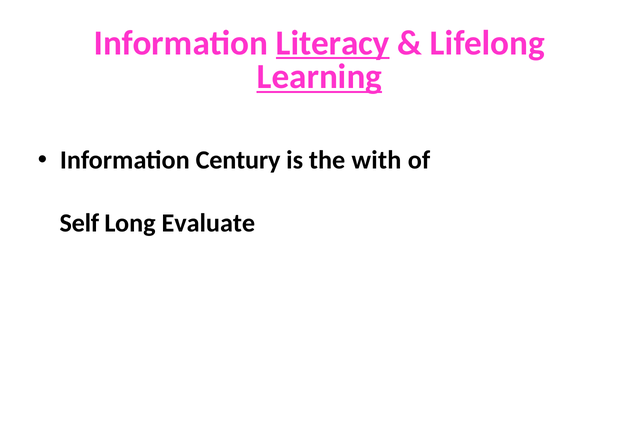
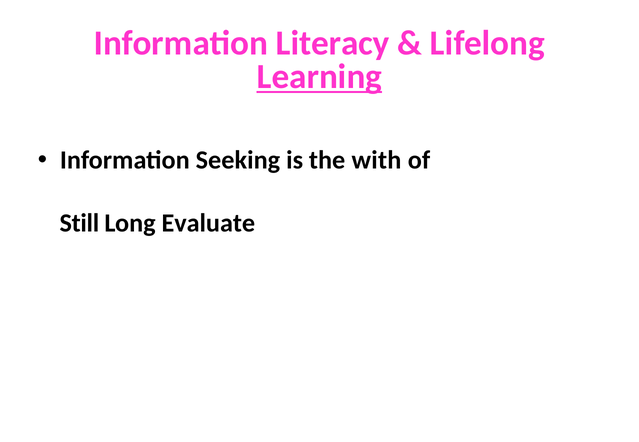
Literacy underline: present -> none
Century: Century -> Seeking
Self: Self -> Still
